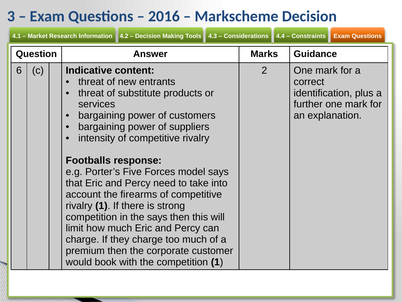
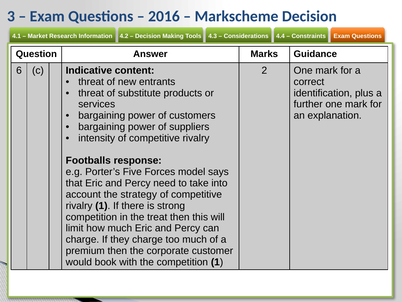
firearms: firearms -> strategy
the says: says -> treat
